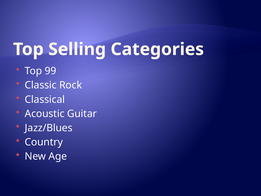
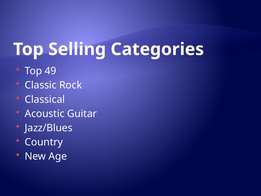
99: 99 -> 49
